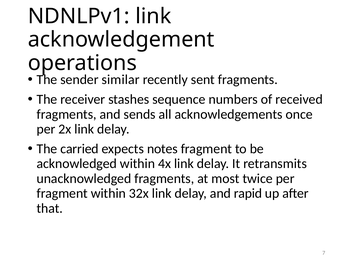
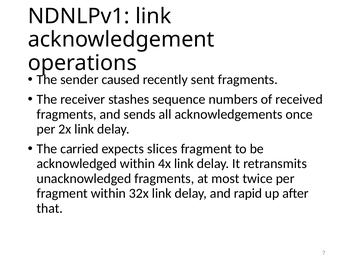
similar: similar -> caused
notes: notes -> slices
